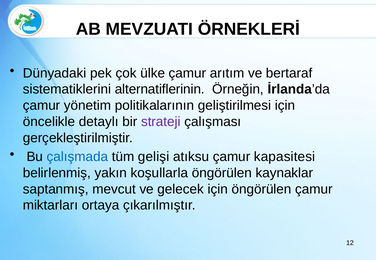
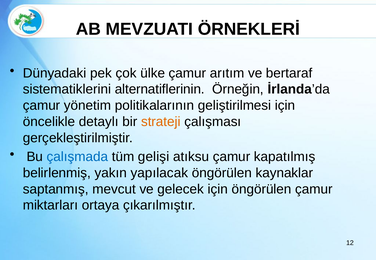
strateji colour: purple -> orange
kapasitesi: kapasitesi -> kapatılmış
koşullarla: koşullarla -> yapılacak
